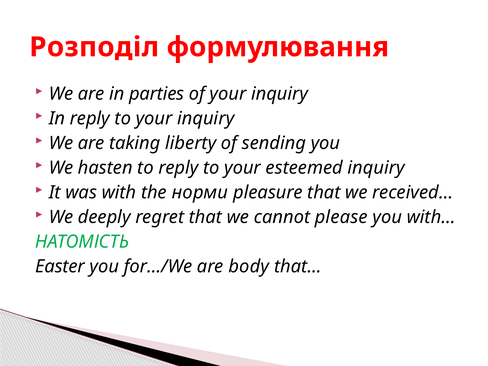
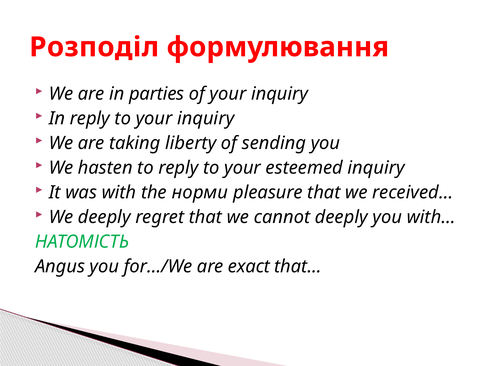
cannot please: please -> deeply
Easter: Easter -> Angus
body: body -> exact
